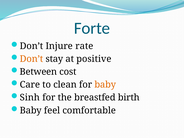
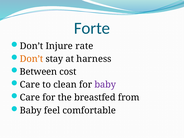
positive: positive -> harness
baby at (105, 85) colour: orange -> purple
Sinh at (30, 98): Sinh -> Care
birth: birth -> from
